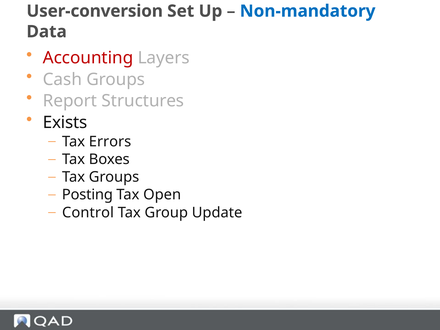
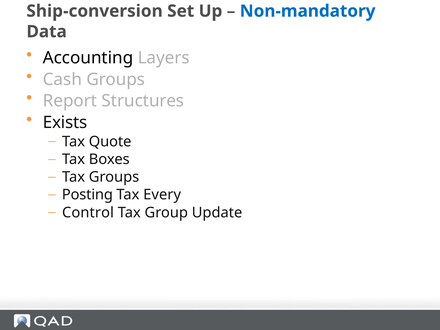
User-conversion: User-conversion -> Ship-conversion
Accounting colour: red -> black
Errors: Errors -> Quote
Open: Open -> Every
